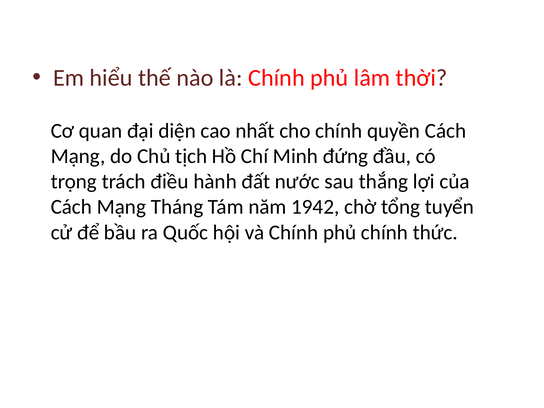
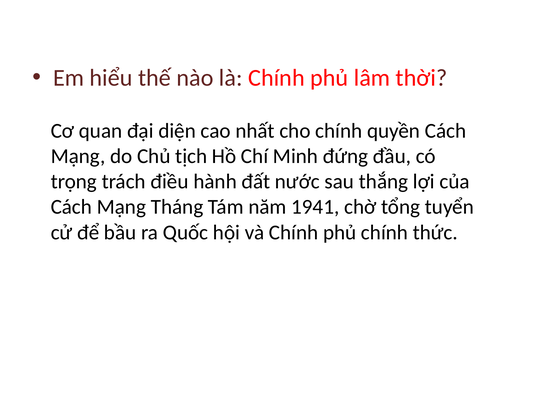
1942: 1942 -> 1941
